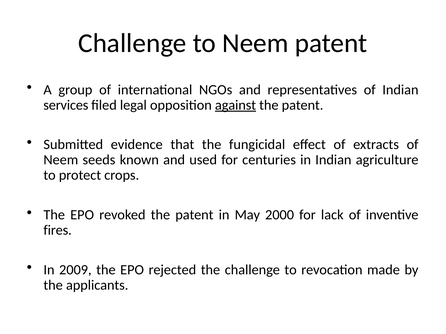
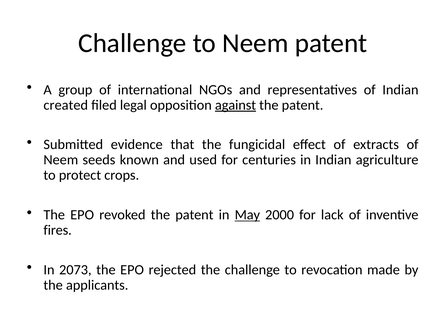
services: services -> created
May underline: none -> present
2009: 2009 -> 2073
